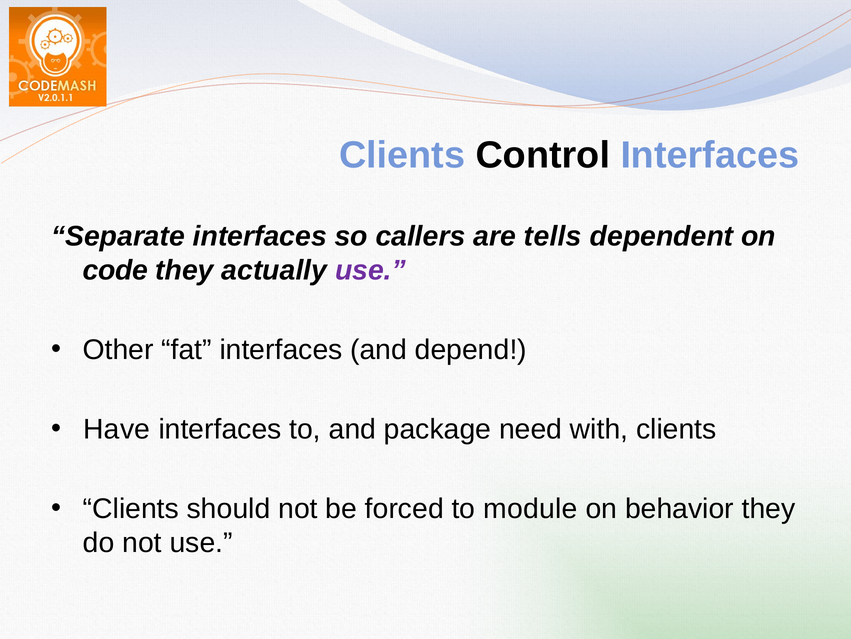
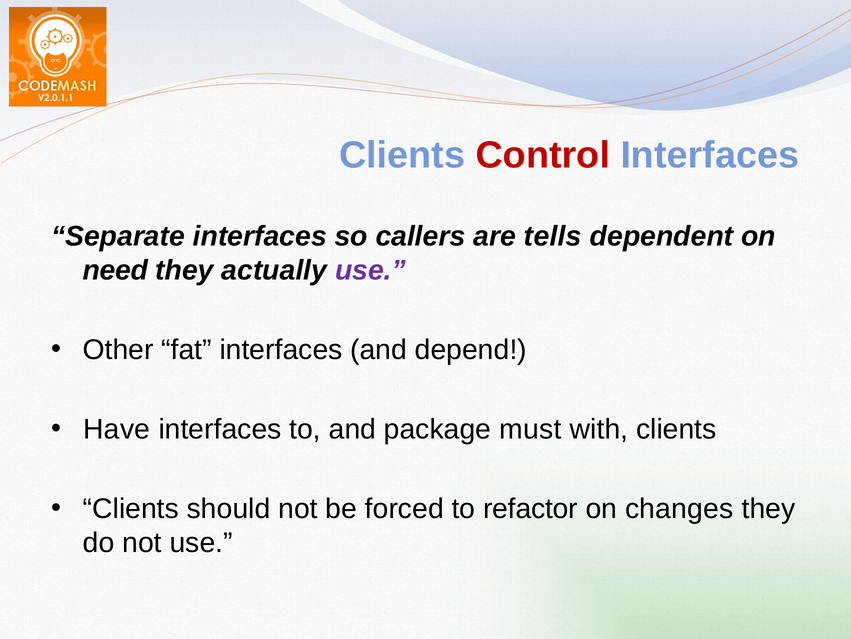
Control colour: black -> red
code: code -> need
need: need -> must
module: module -> refactor
behavior: behavior -> changes
